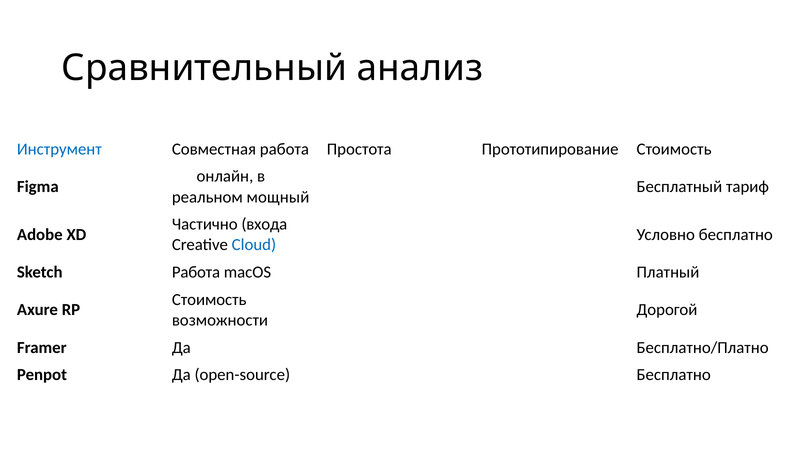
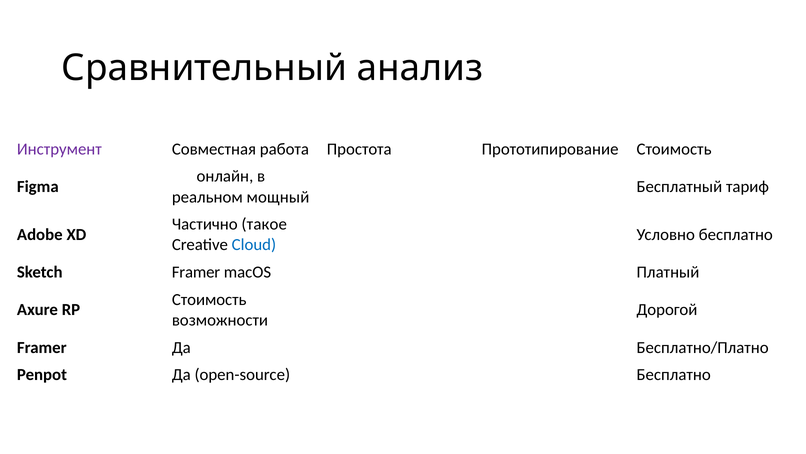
Инструмент colour: blue -> purple
входа: входа -> такое
Sketch Работа: Работа -> Framer
